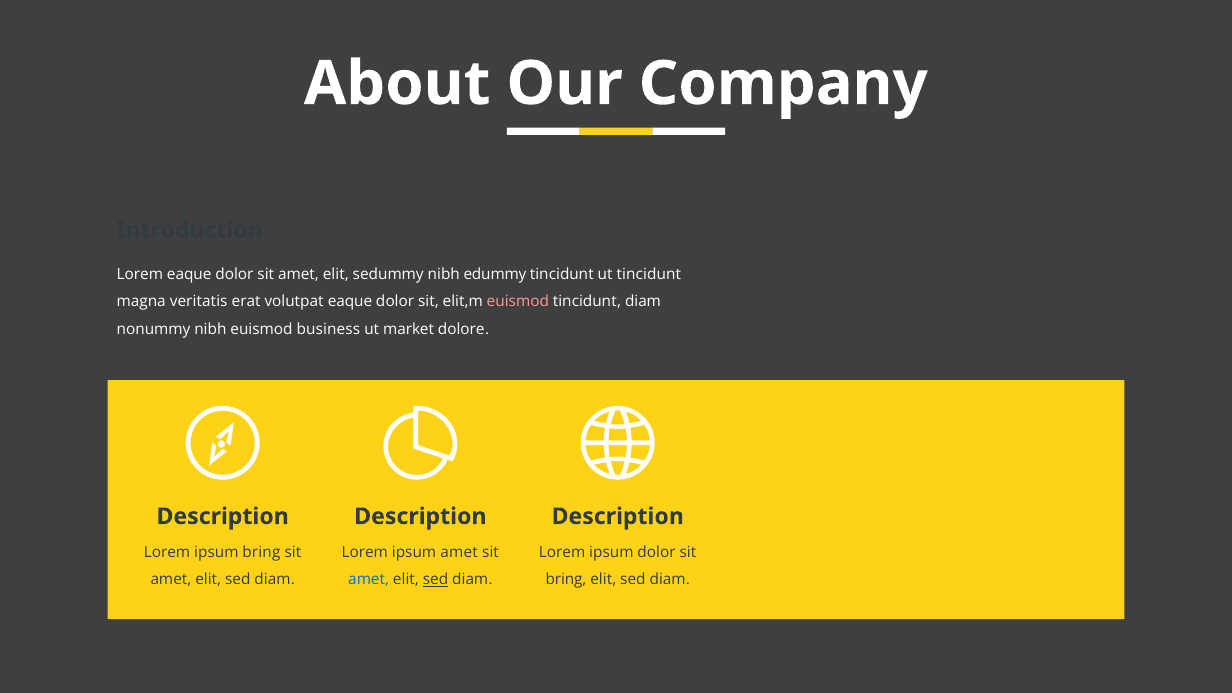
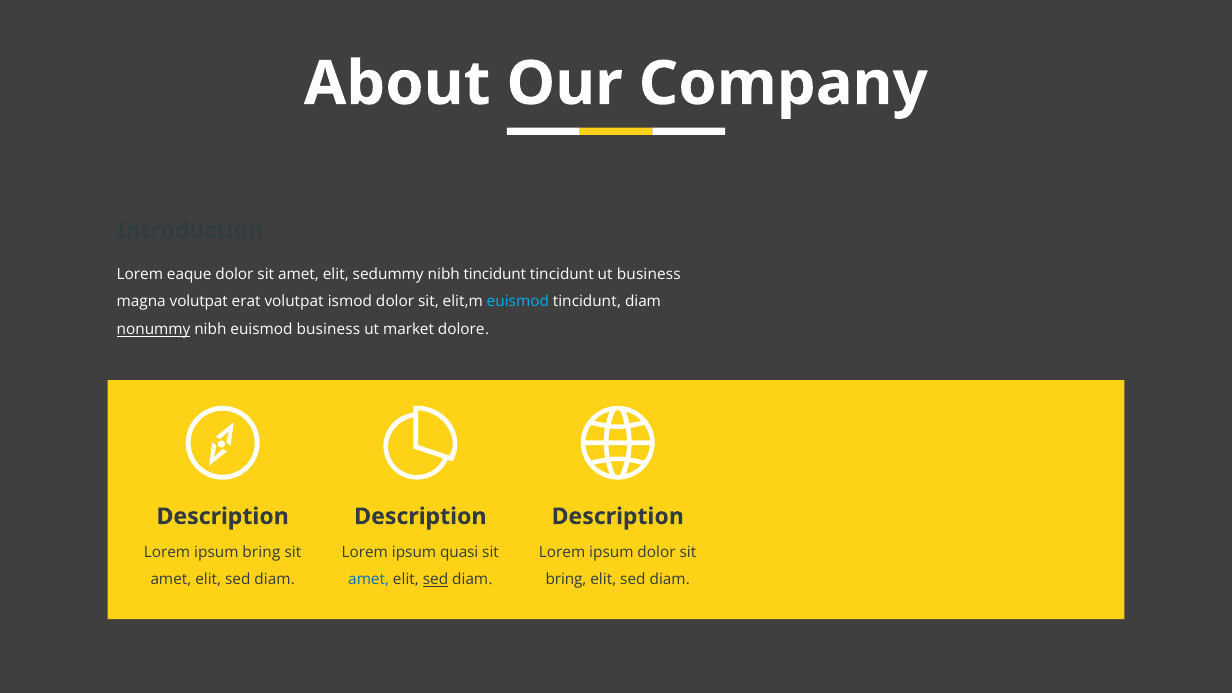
nibh edummy: edummy -> tincidunt
ut tincidunt: tincidunt -> business
magna veritatis: veritatis -> volutpat
volutpat eaque: eaque -> ismod
euismod at (518, 302) colour: pink -> light blue
nonummy underline: none -> present
ipsum amet: amet -> quasi
